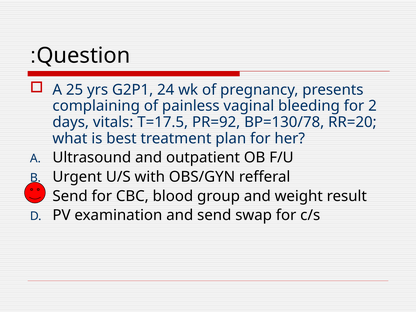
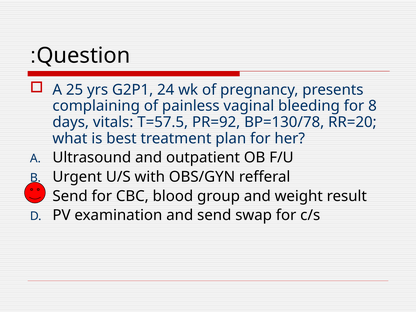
2: 2 -> 8
T=17.5: T=17.5 -> T=57.5
